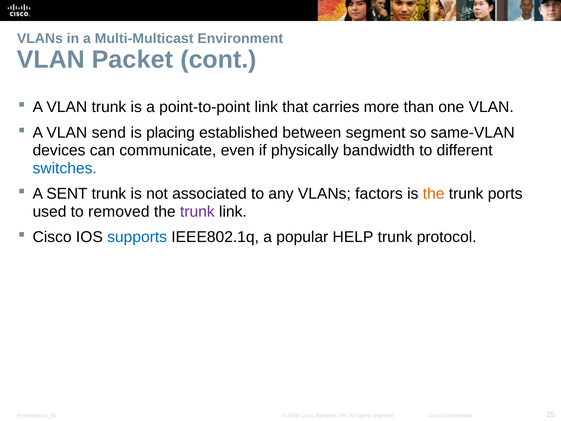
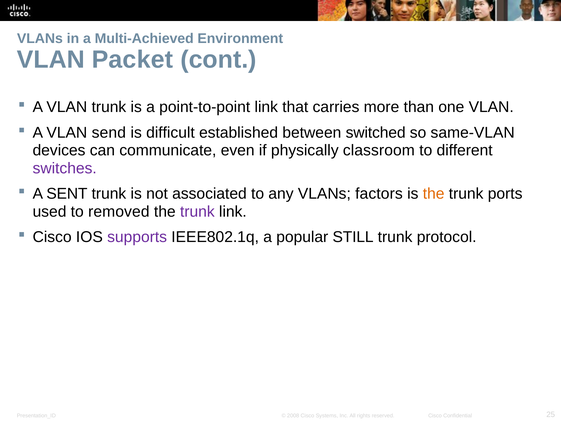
Multi-Multicast: Multi-Multicast -> Multi-Achieved
placing: placing -> difficult
segment: segment -> switched
bandwidth: bandwidth -> classroom
switches colour: blue -> purple
supports colour: blue -> purple
HELP: HELP -> STILL
